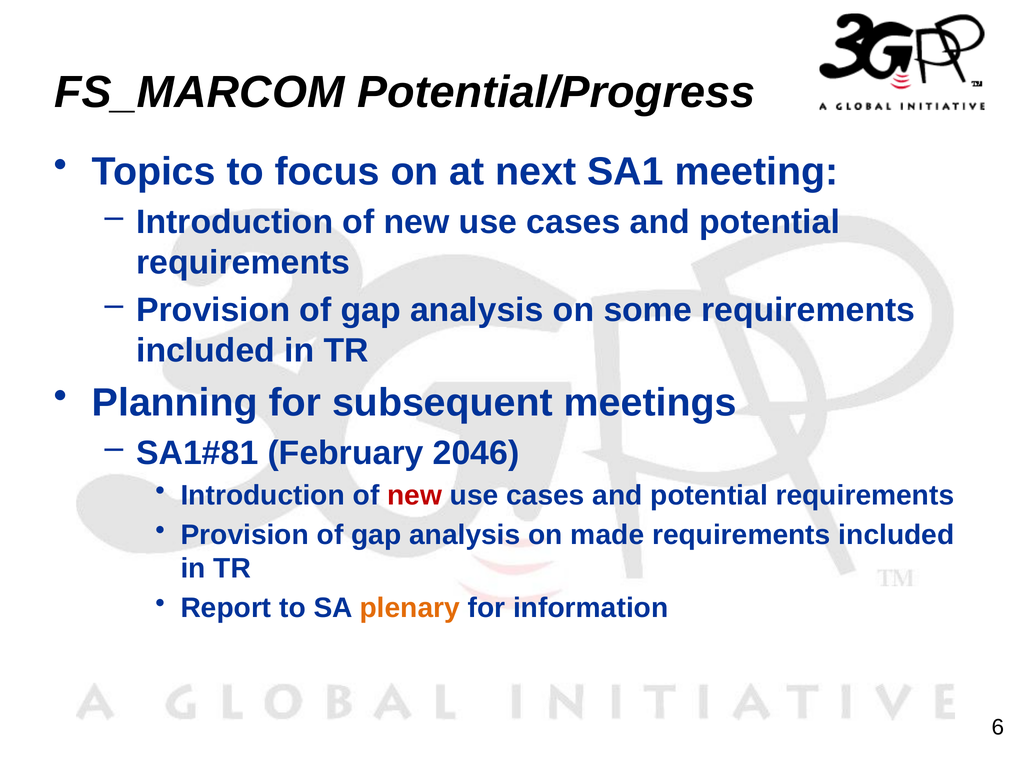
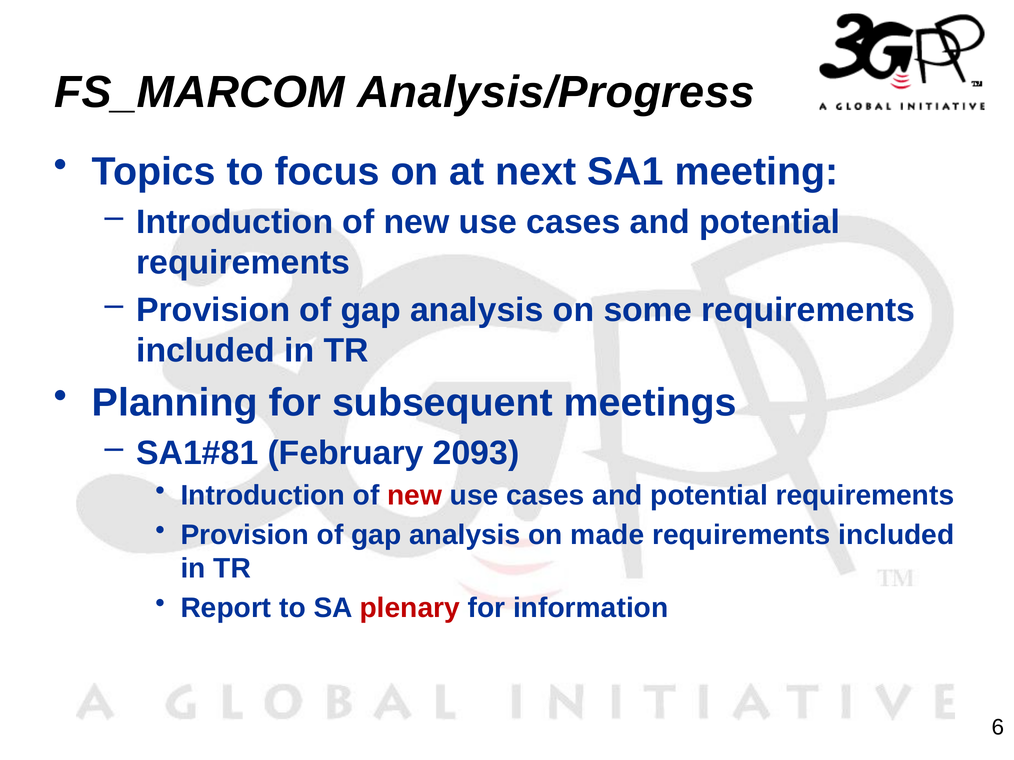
Potential/Progress: Potential/Progress -> Analysis/Progress
2046: 2046 -> 2093
plenary colour: orange -> red
